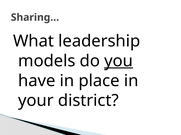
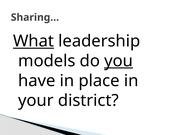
What underline: none -> present
